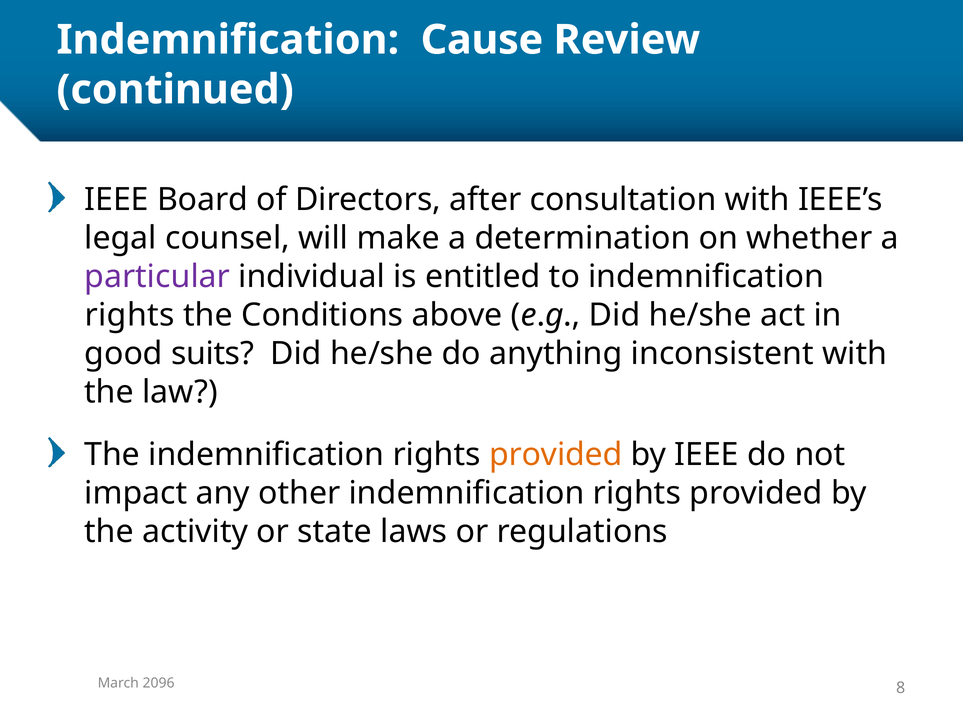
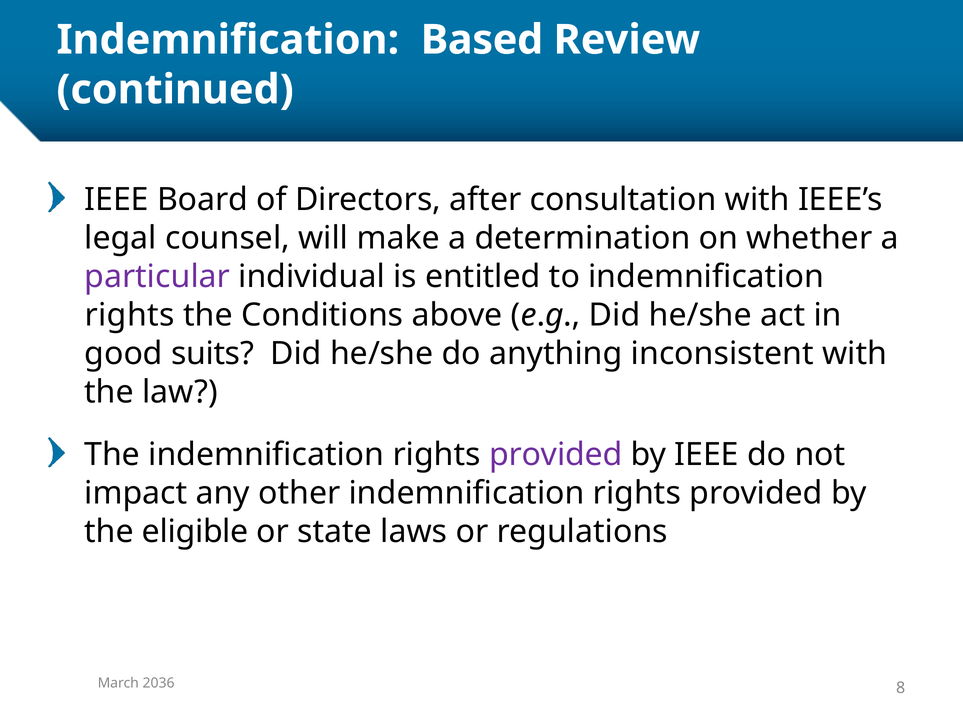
Cause: Cause -> Based
provided at (556, 455) colour: orange -> purple
activity: activity -> eligible
2096: 2096 -> 2036
